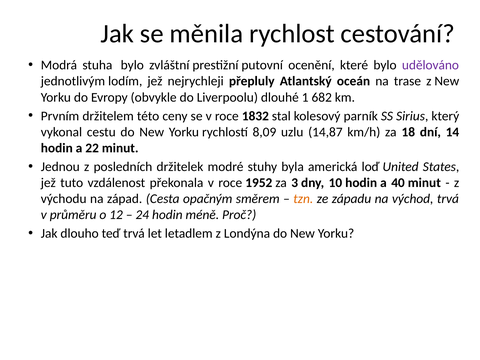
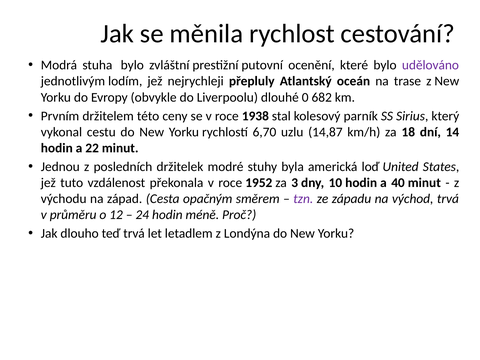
1: 1 -> 0
1832: 1832 -> 1938
8,09: 8,09 -> 6,70
tzn colour: orange -> purple
